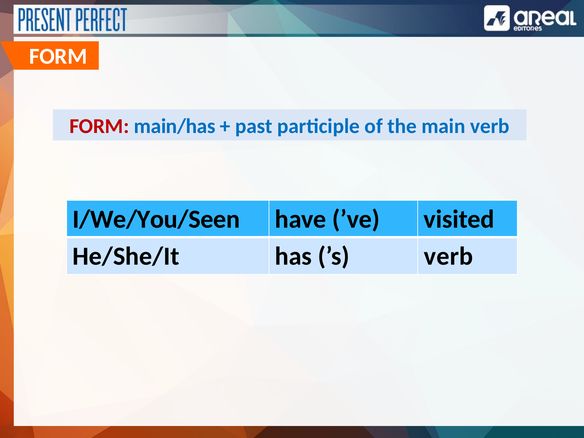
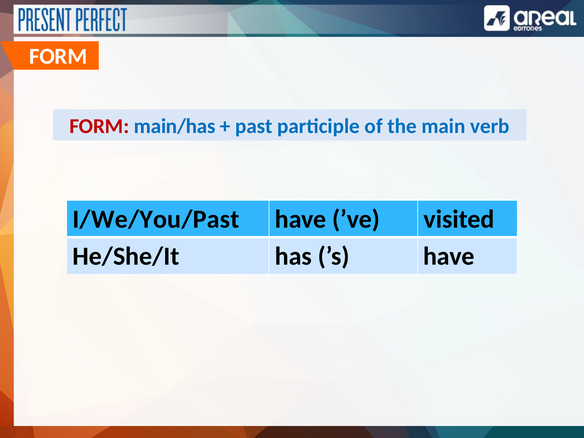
I/We/You/Seen: I/We/You/Seen -> I/We/You/Past
’s verb: verb -> have
